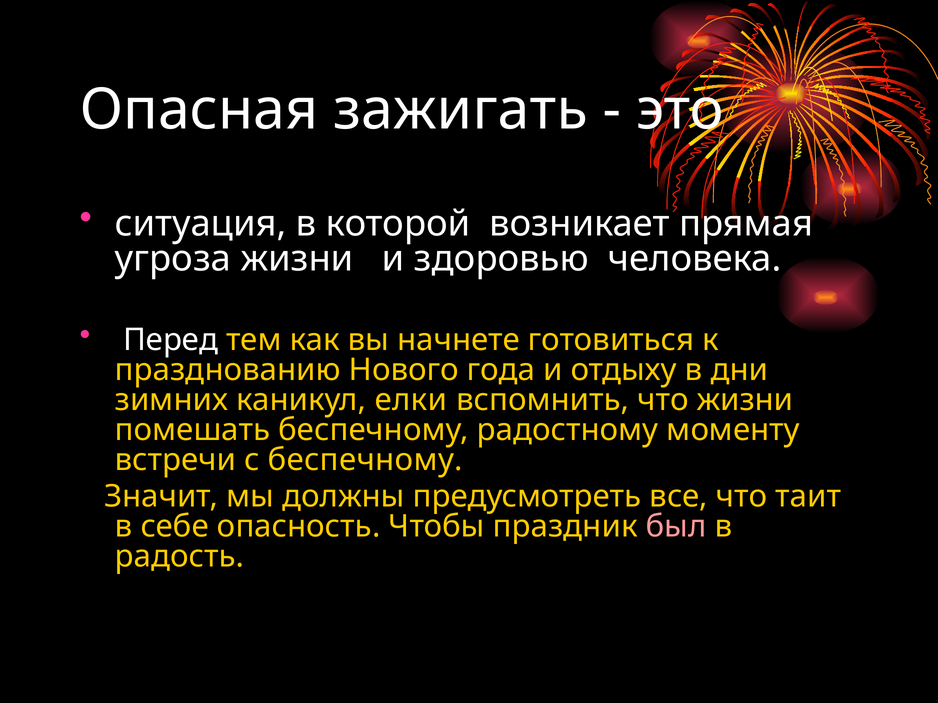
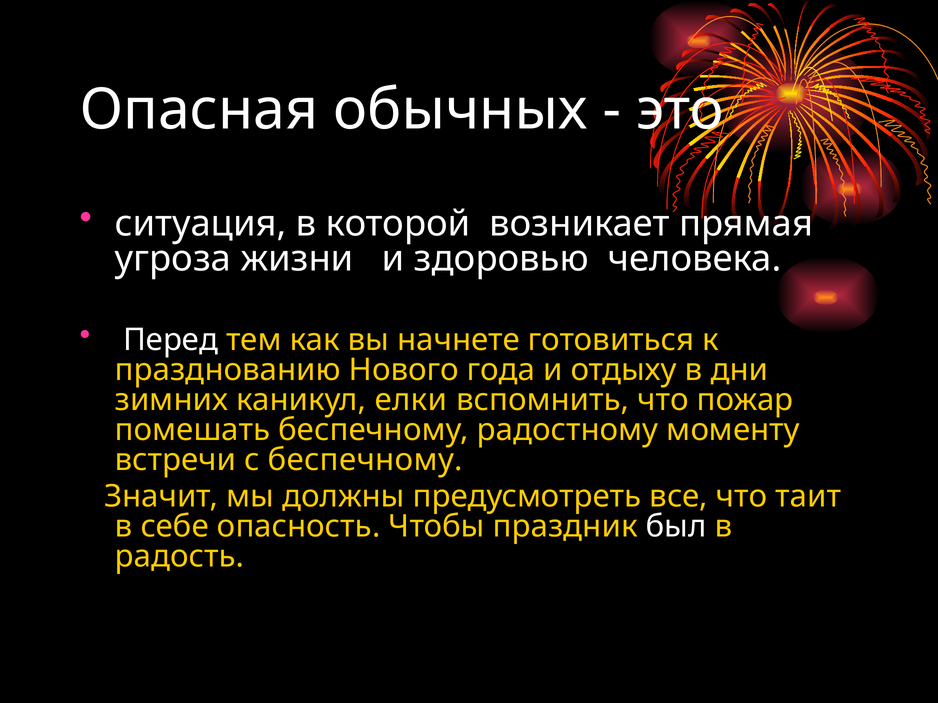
зажигать: зажигать -> обычных
что жизни: жизни -> пожар
был colour: pink -> white
